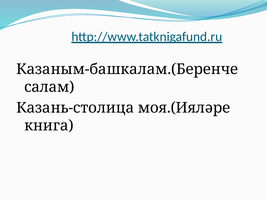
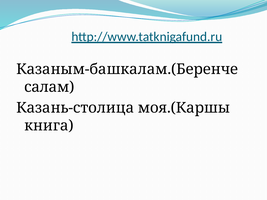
моя.(Ияләре: моя.(Ияләре -> моя.(Каршы
